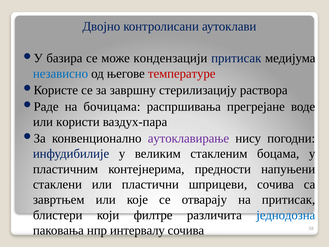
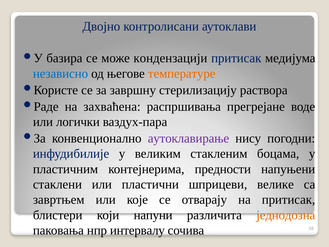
температуре colour: red -> orange
бочицама: бочицама -> захваћена
користи: користи -> логички
шприцеви сочива: сочива -> велике
филтре: филтре -> напуни
једнодозна colour: blue -> orange
